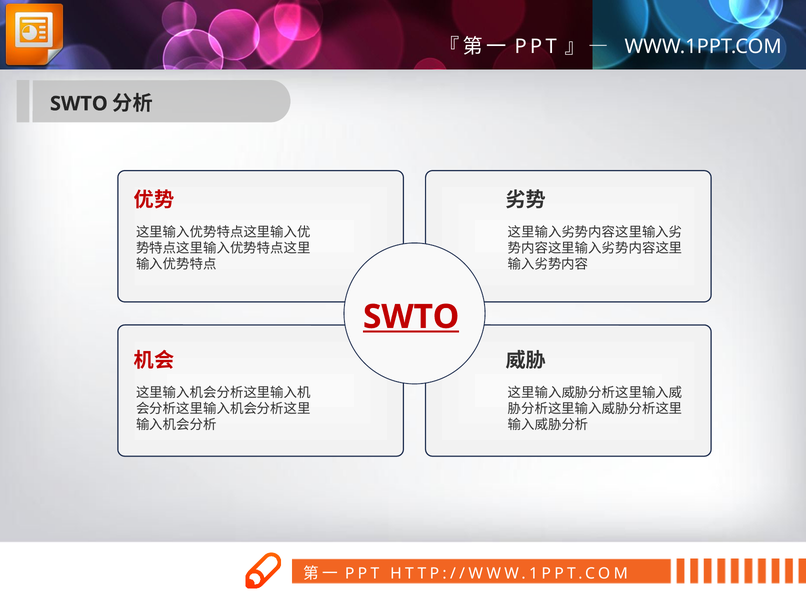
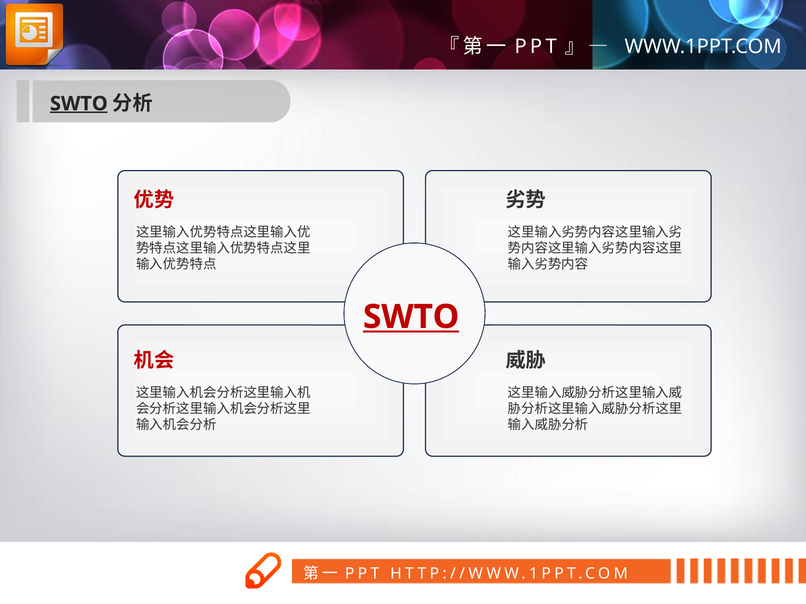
SWTO at (79, 104) underline: none -> present
